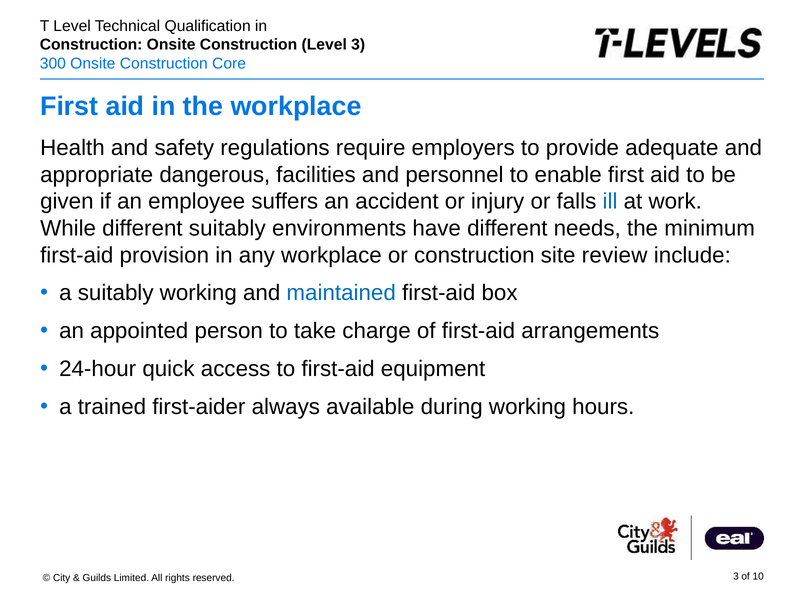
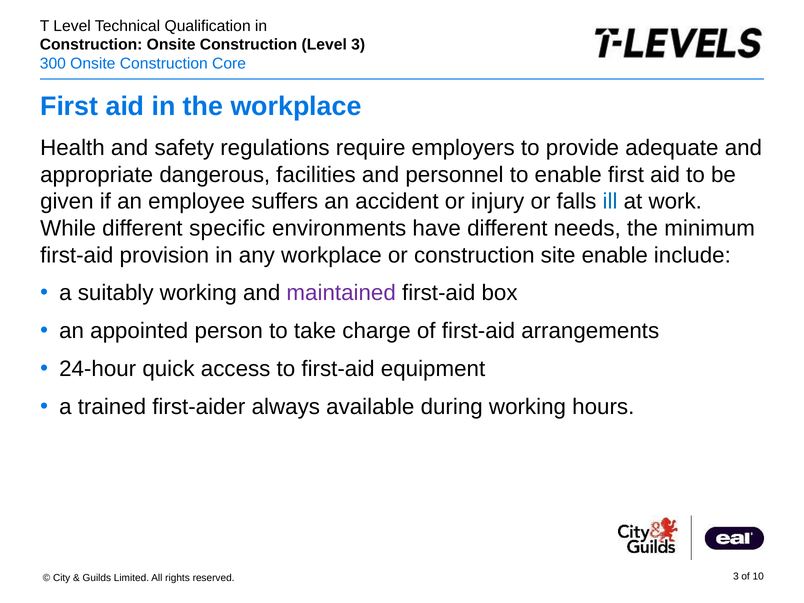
different suitably: suitably -> specific
site review: review -> enable
maintained colour: blue -> purple
